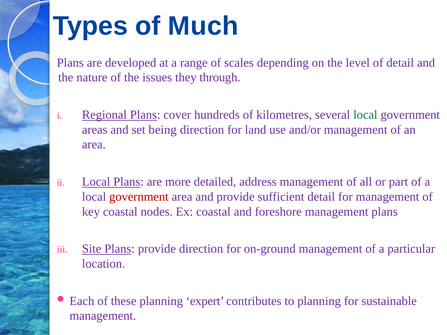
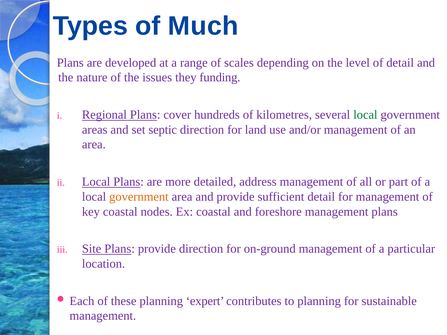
through: through -> funding
being: being -> septic
government at (139, 197) colour: red -> orange
